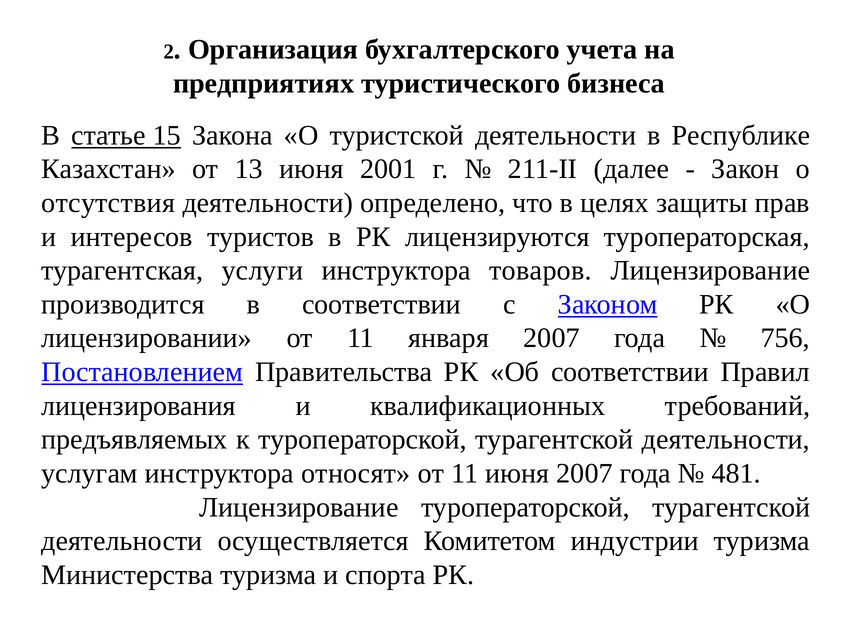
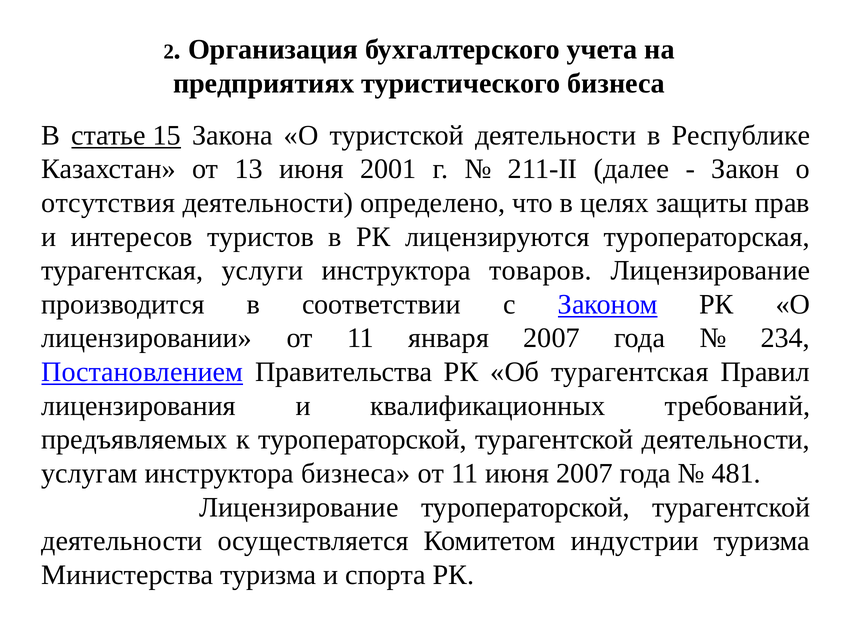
756: 756 -> 234
Об соответствии: соответствии -> турагентская
инструктора относят: относят -> бизнеса
